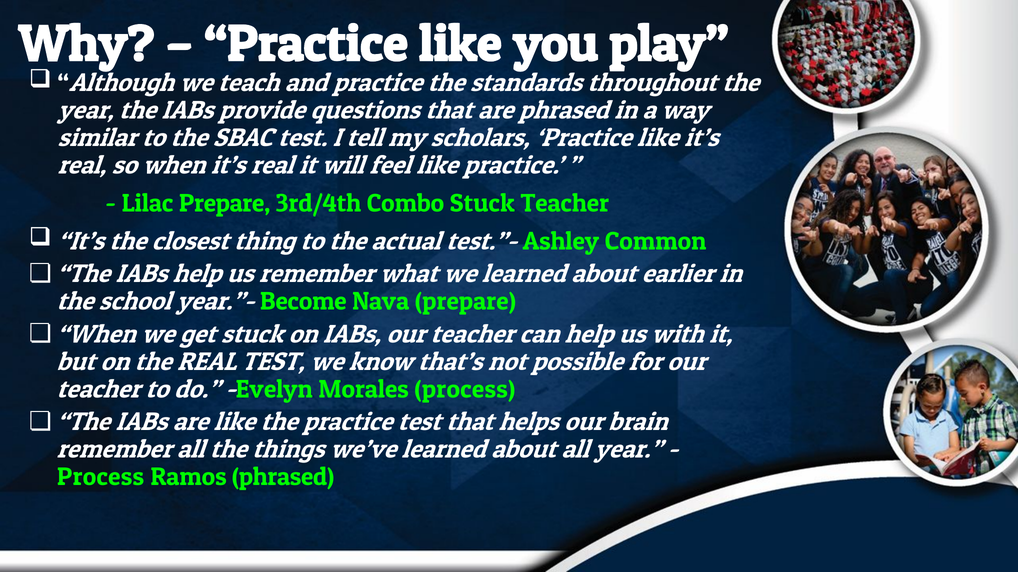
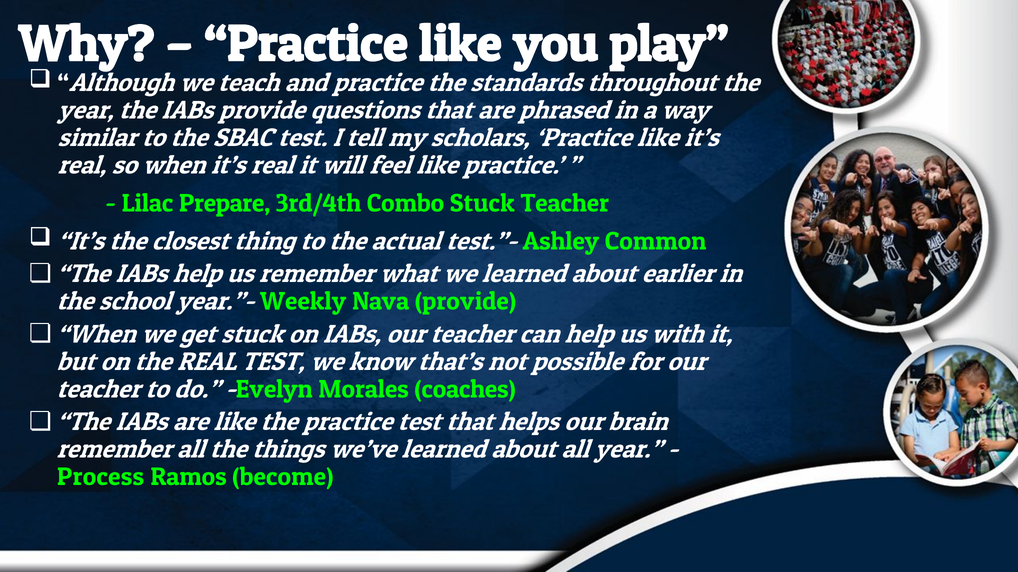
Become: Become -> Weekly
Nava prepare: prepare -> provide
Morales process: process -> coaches
Ramos phrased: phrased -> become
